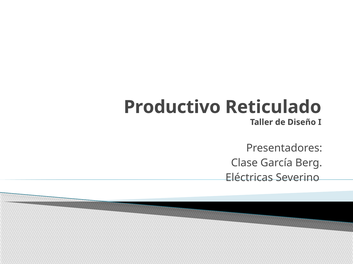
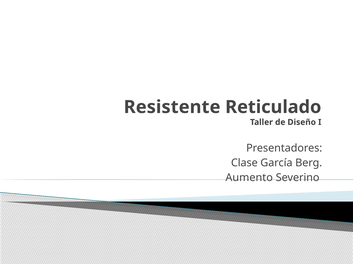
Productivo: Productivo -> Resistente
Eléctricas: Eléctricas -> Aumento
